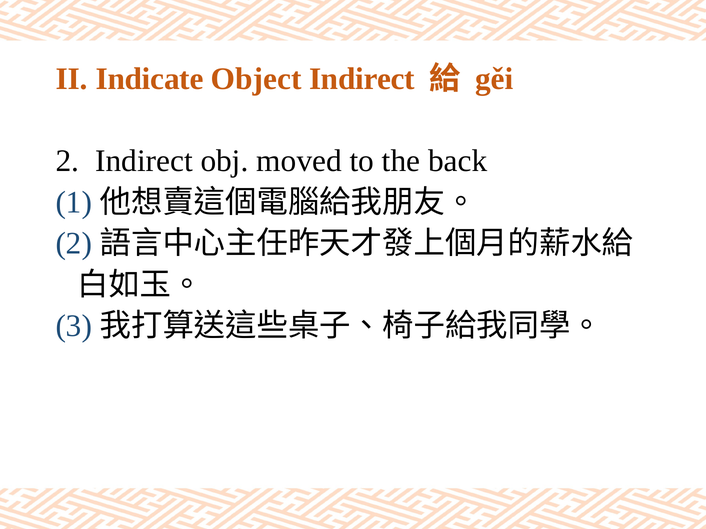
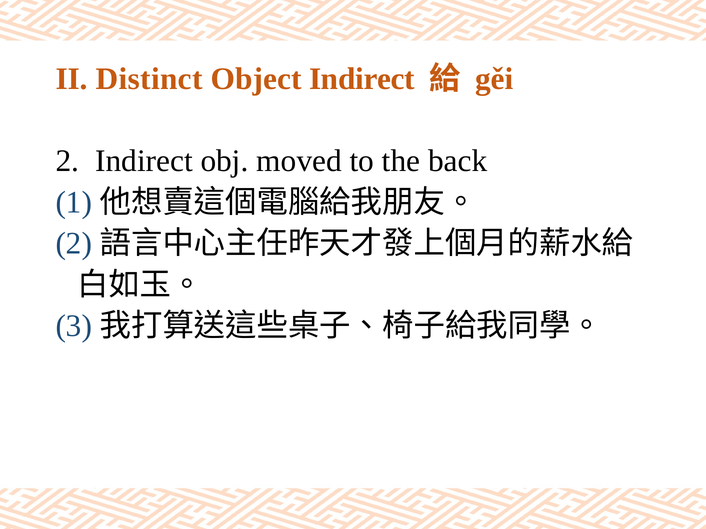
Indicate: Indicate -> Distinct
